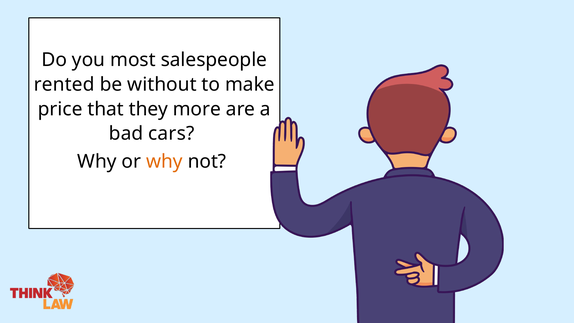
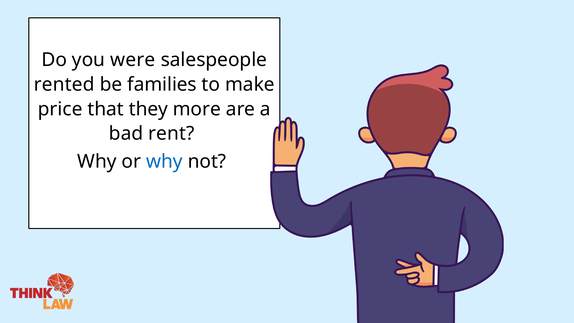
most: most -> were
without: without -> families
cars: cars -> rent
why at (164, 161) colour: orange -> blue
